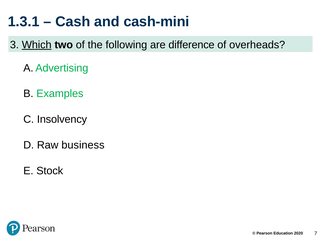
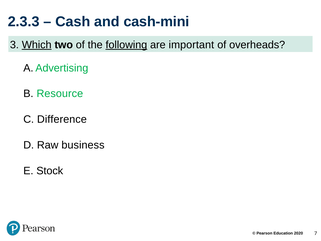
1.3.1: 1.3.1 -> 2.3.3
following underline: none -> present
difference: difference -> important
Examples: Examples -> Resource
Insolvency: Insolvency -> Difference
